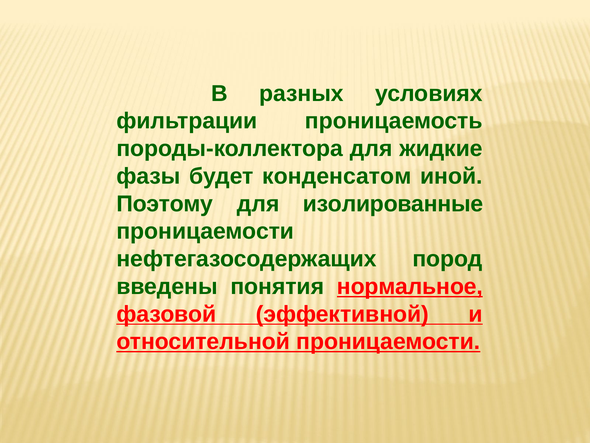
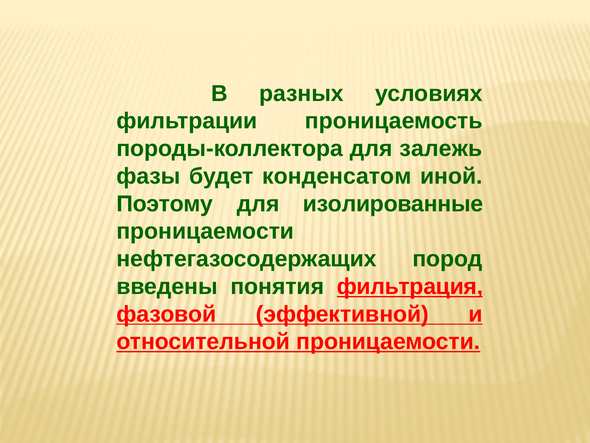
жидкие: жидкие -> залежь
нормальное: нормальное -> фильтрация
